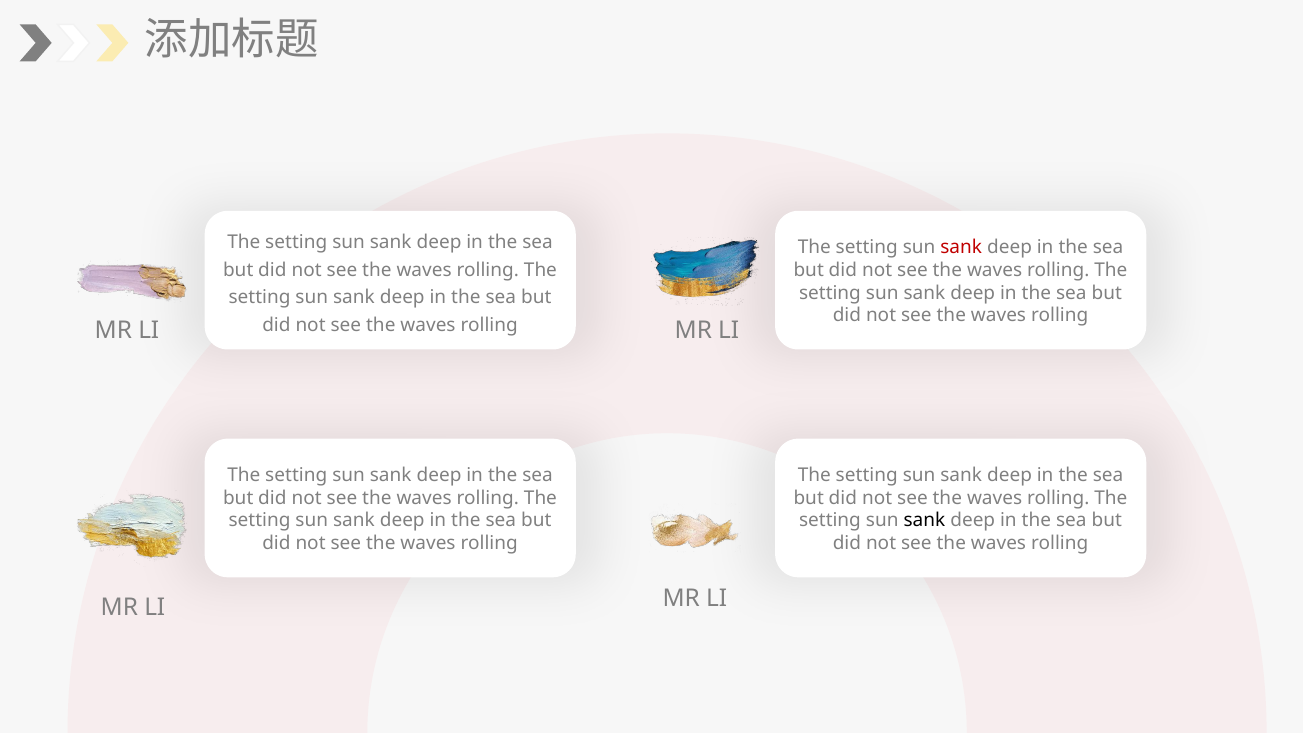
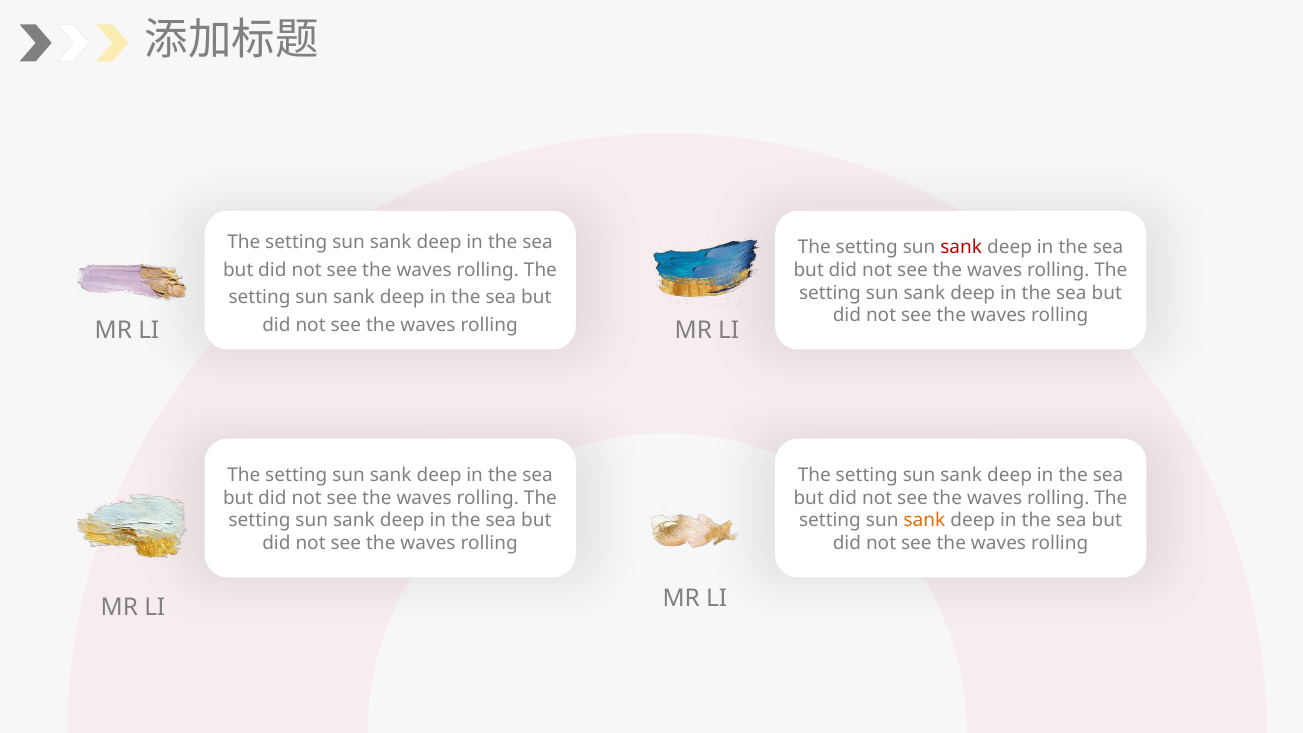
sank at (924, 521) colour: black -> orange
